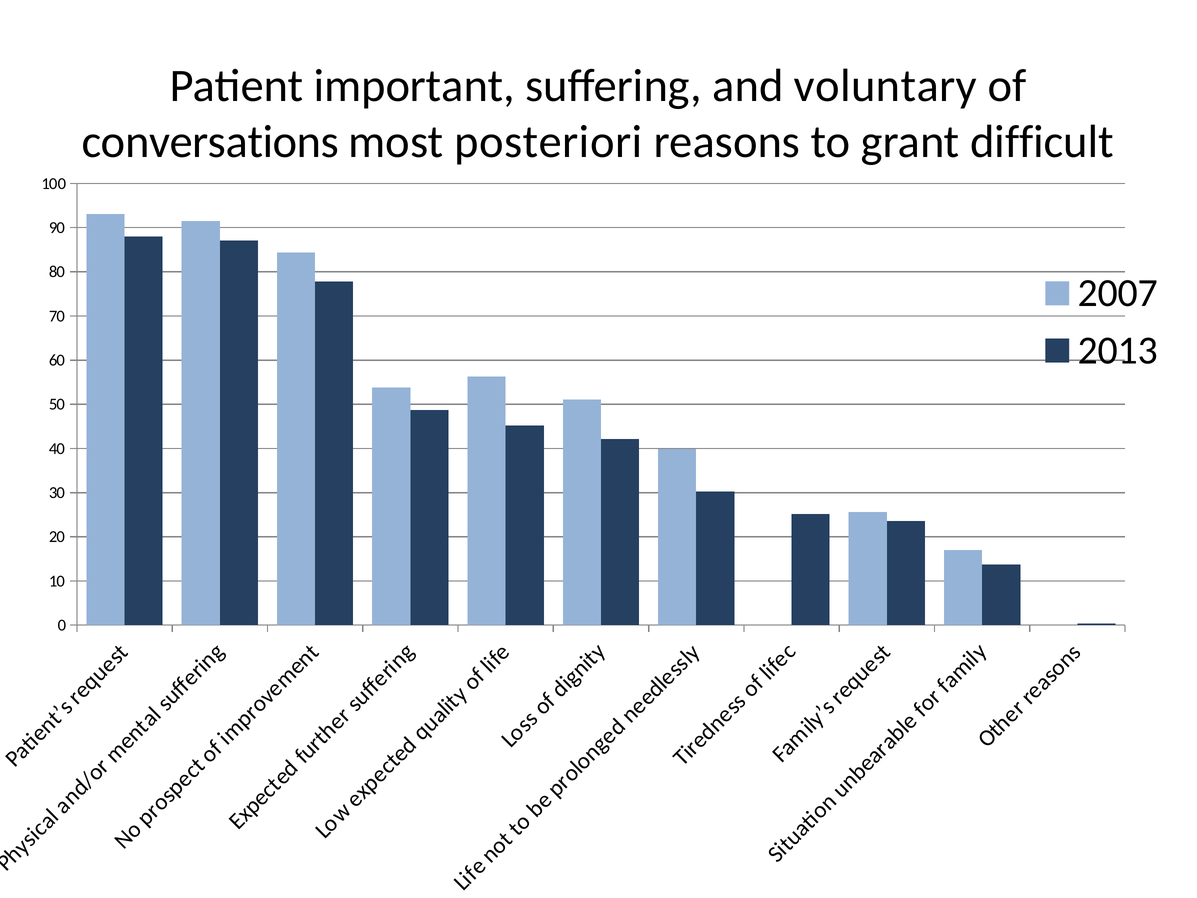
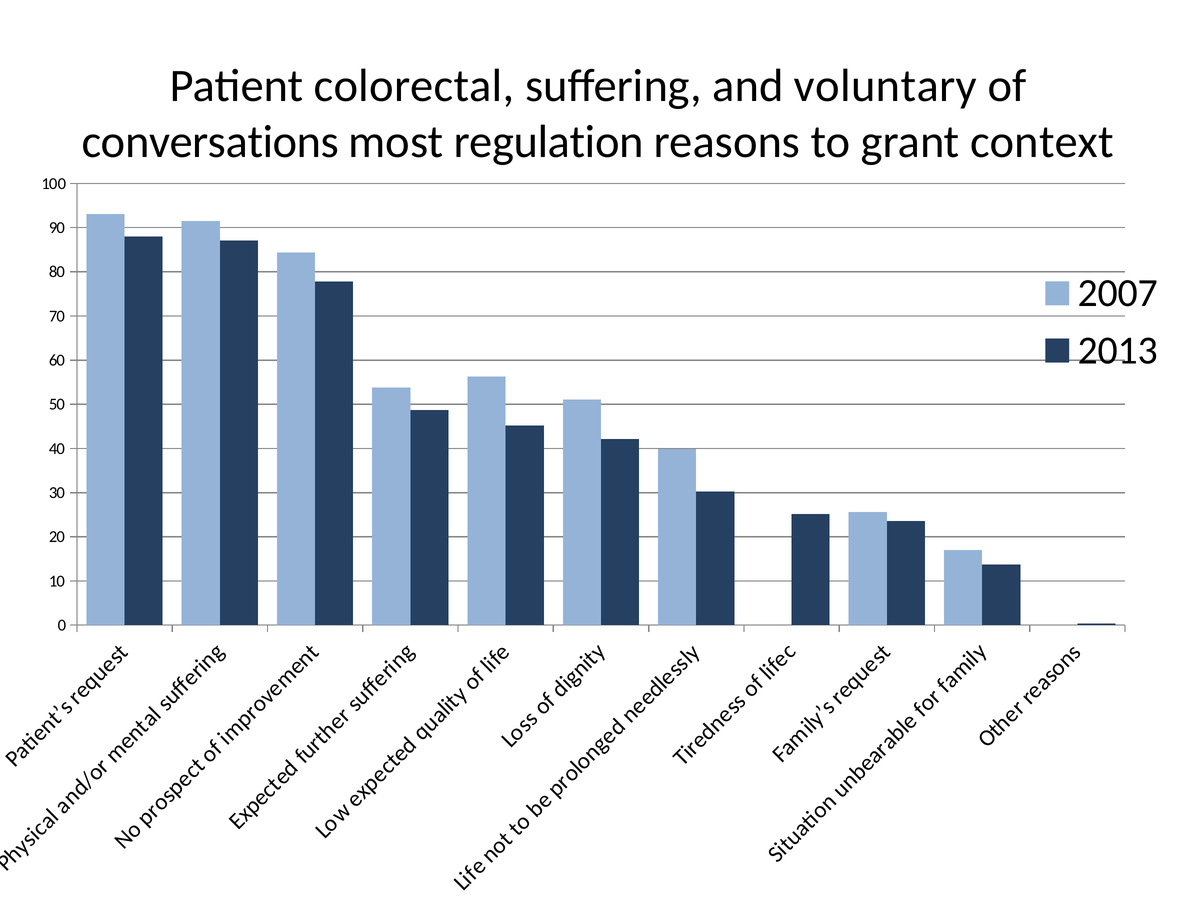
important: important -> colorectal
posteriori: posteriori -> regulation
difficult: difficult -> context
